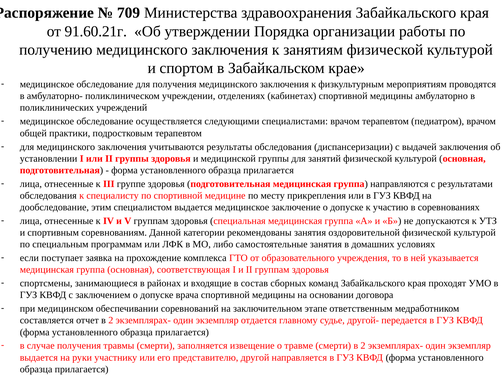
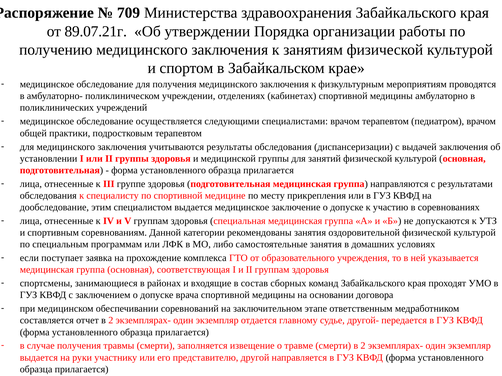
91.60.21г: 91.60.21г -> 89.07.21г
